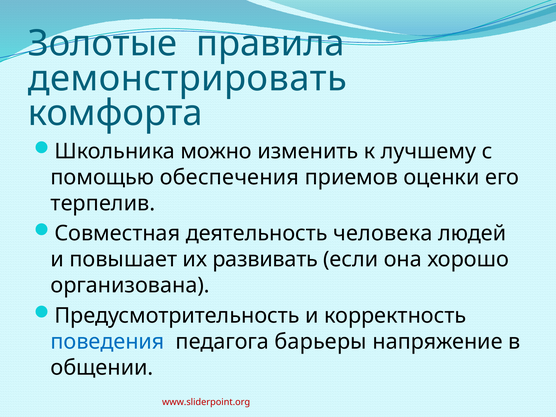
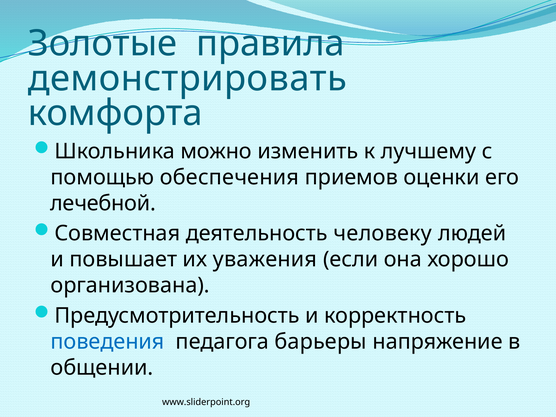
терпелив: терпелив -> лечебной
человека: человека -> человеку
развивать: развивать -> уважения
www.sliderpoint.org colour: red -> black
